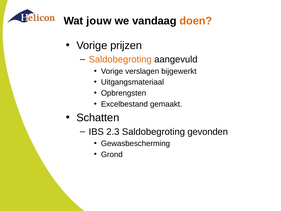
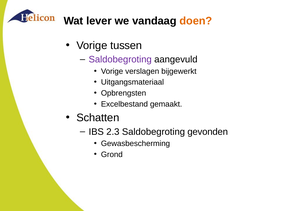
jouw: jouw -> lever
prijzen: prijzen -> tussen
Saldobegroting at (120, 59) colour: orange -> purple
